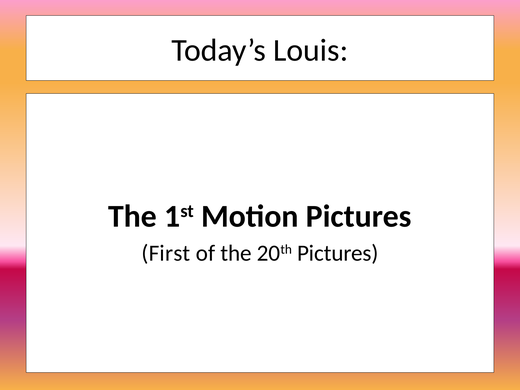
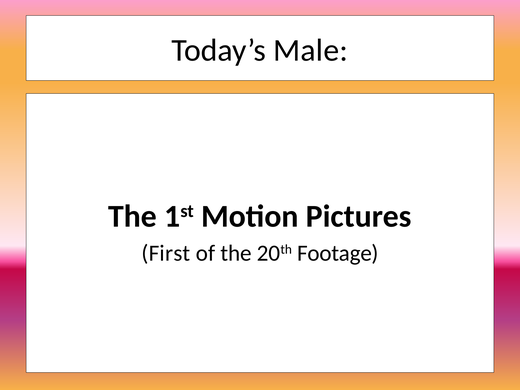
Louis: Louis -> Male
20th Pictures: Pictures -> Footage
